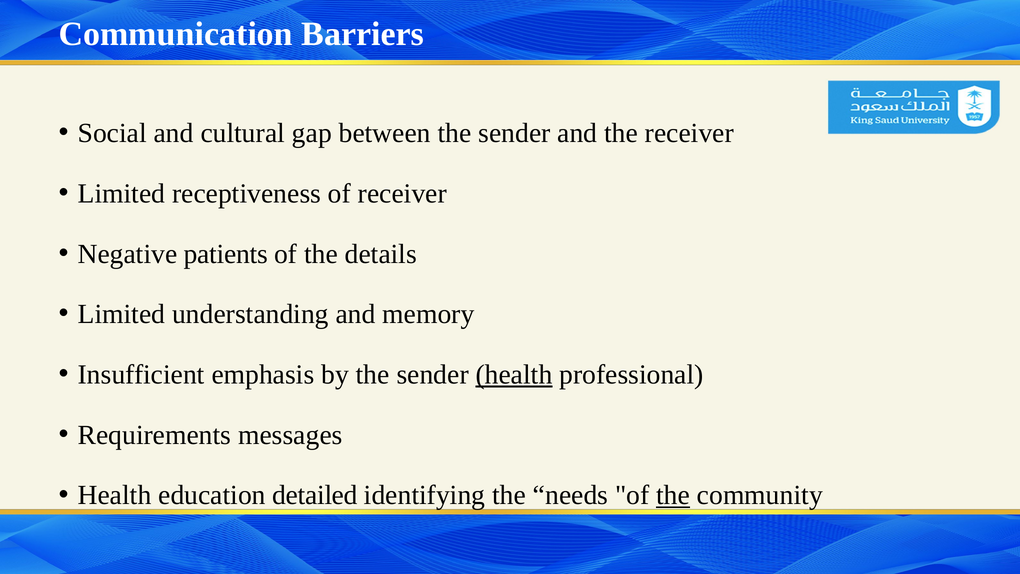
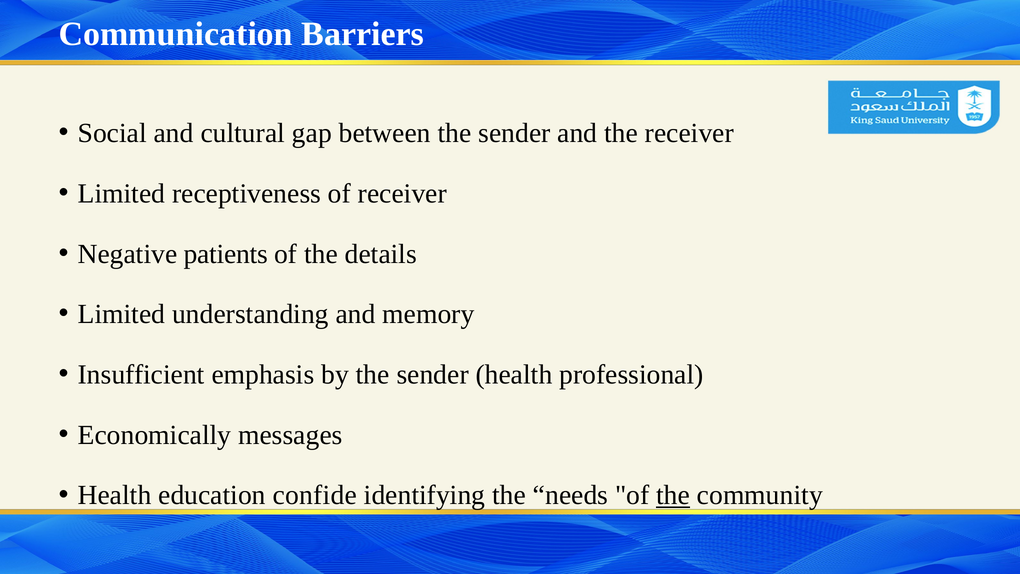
health at (514, 374) underline: present -> none
Requirements: Requirements -> Economically
detailed: detailed -> confide
